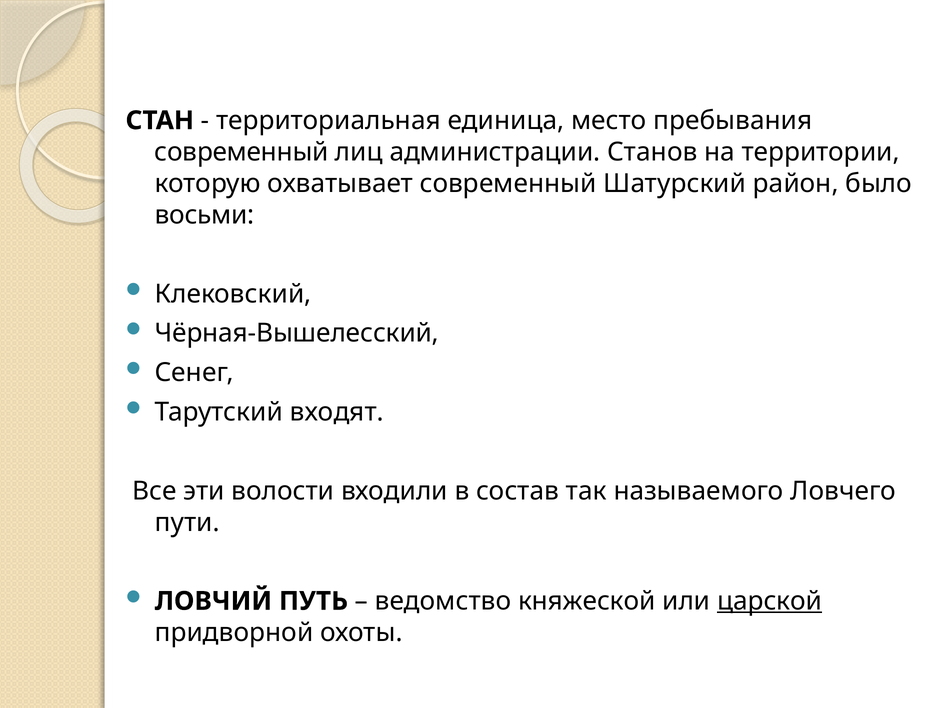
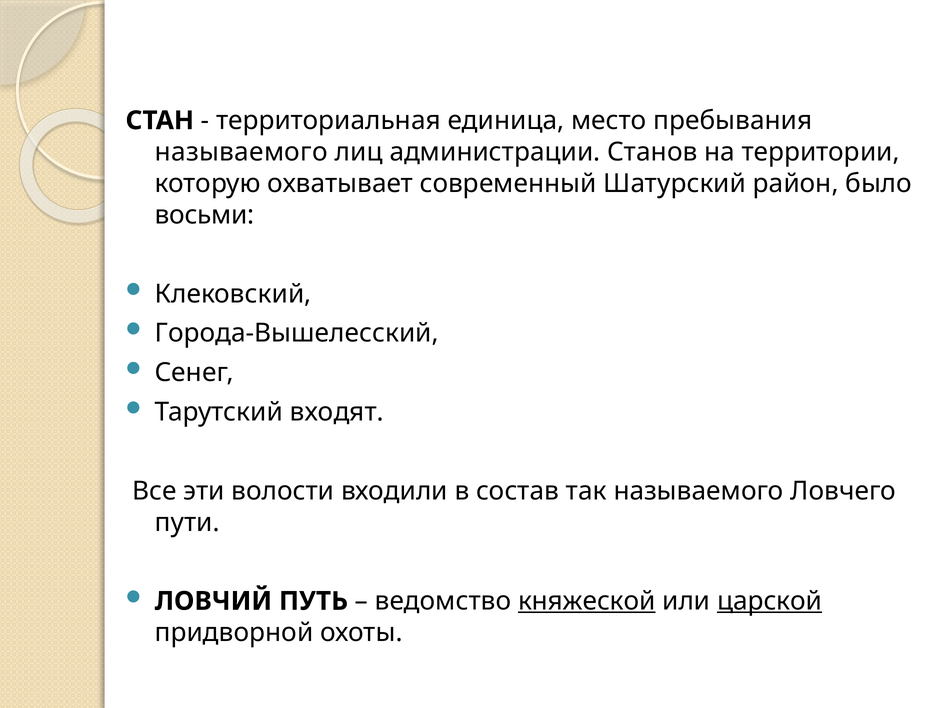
современный at (242, 152): современный -> называемого
Чёрная-Вышелесский: Чёрная-Вышелесский -> Города-Вышелесский
княжеской underline: none -> present
